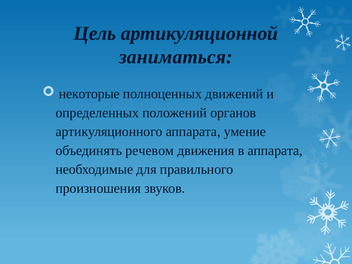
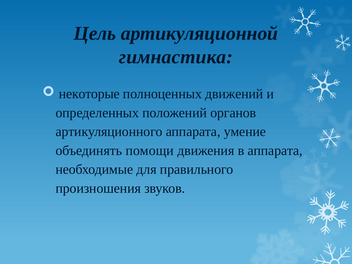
заниматься: заниматься -> гимнастика
речевом: речевом -> помощи
